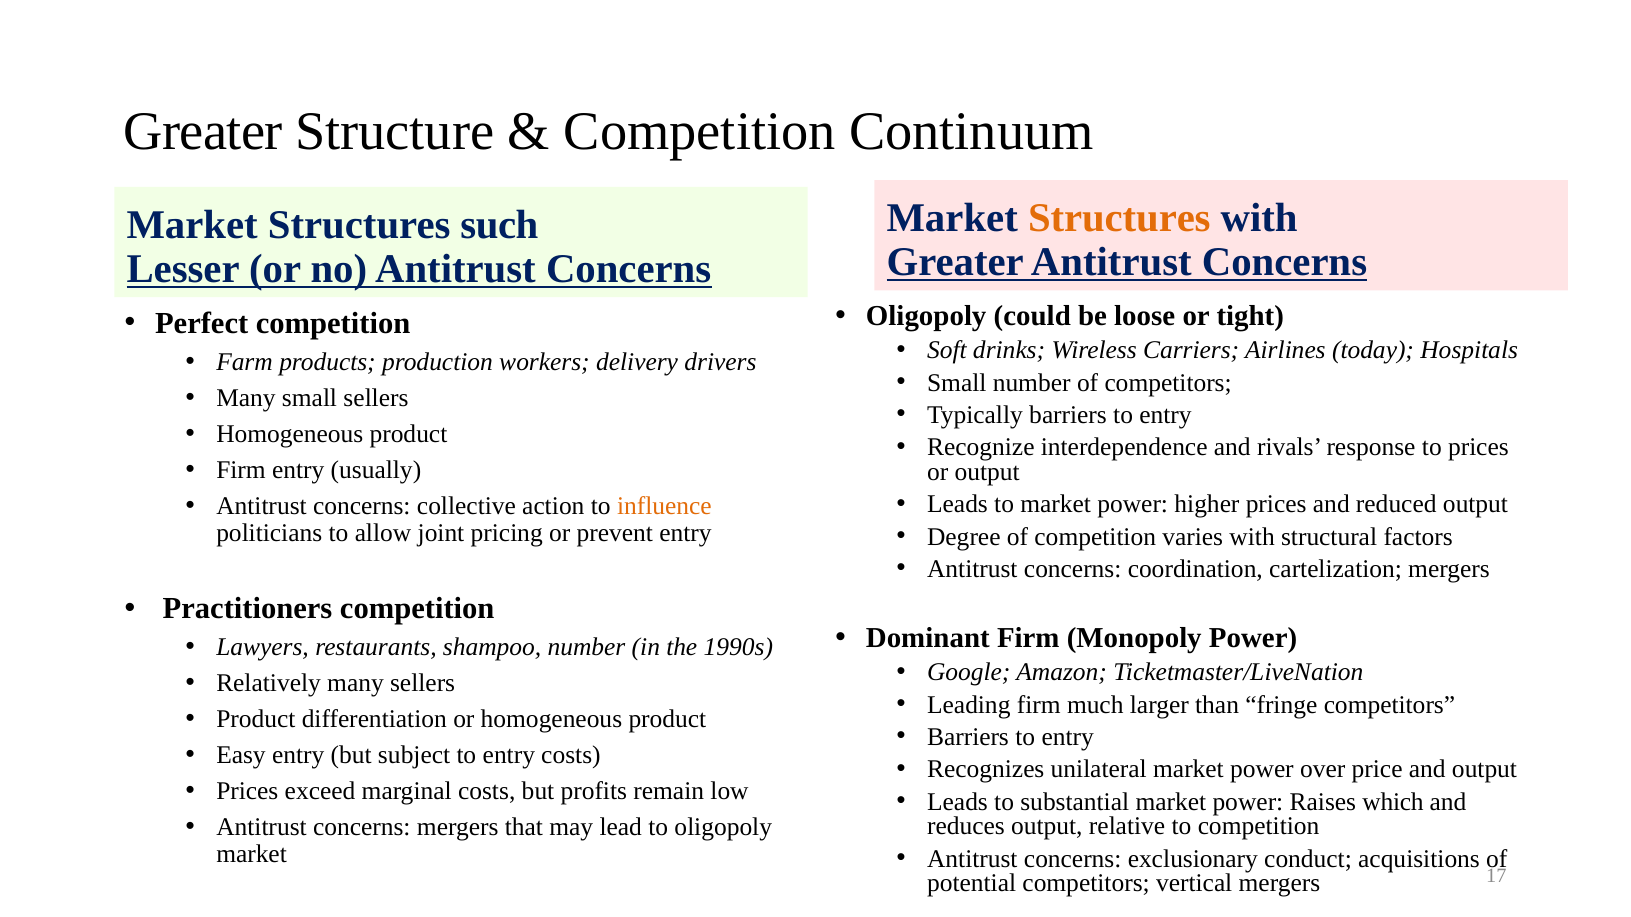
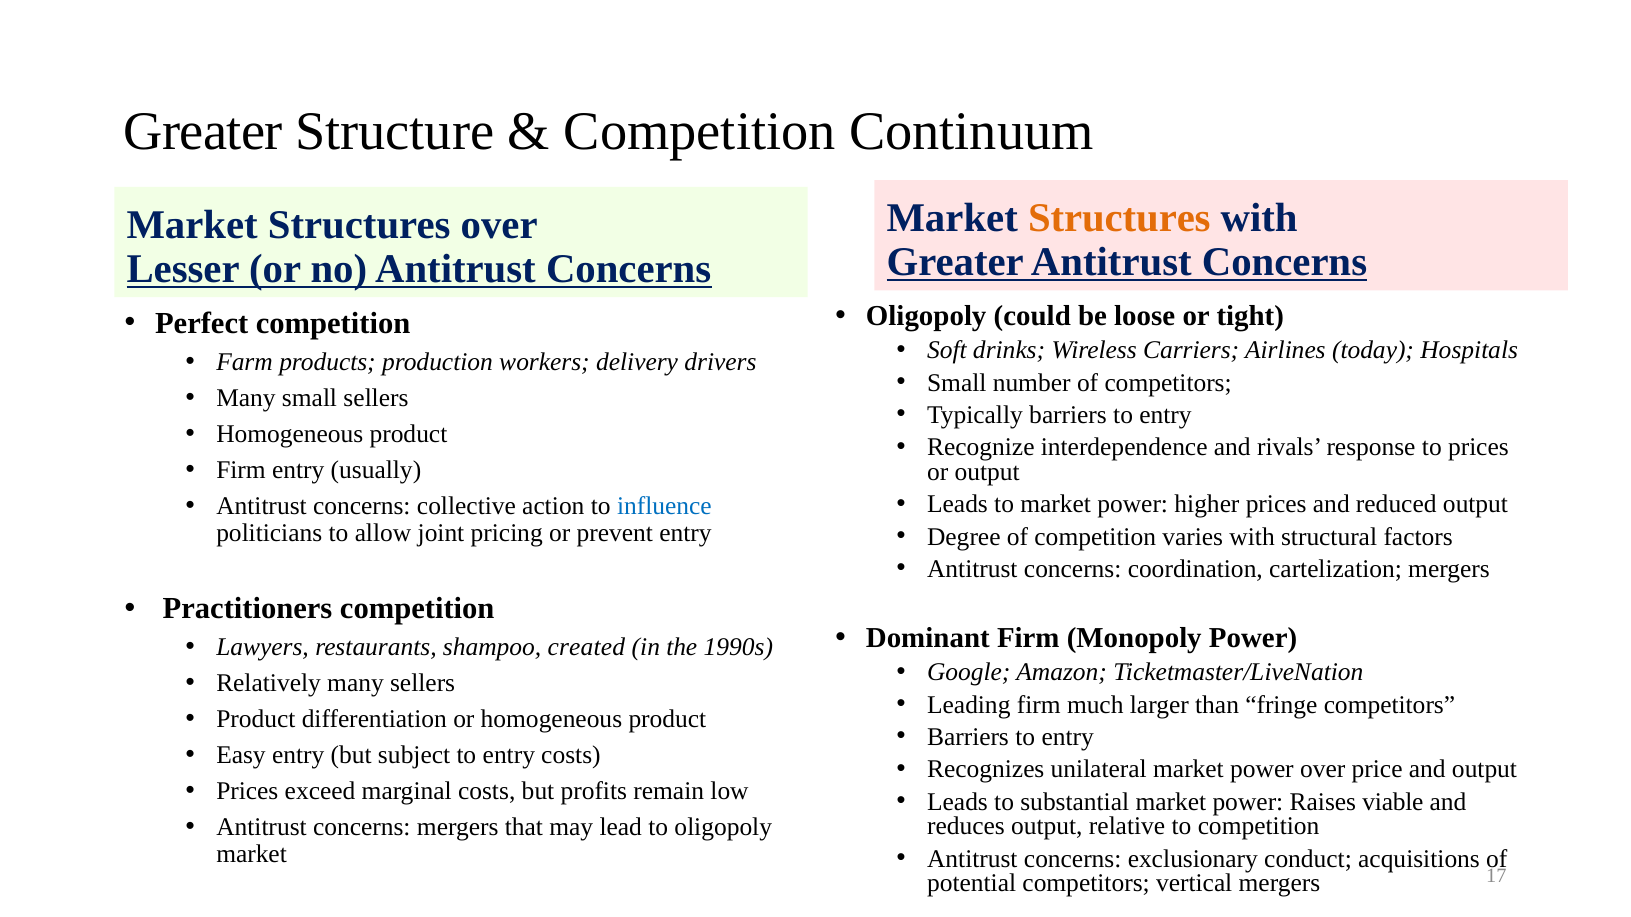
Structures such: such -> over
influence colour: orange -> blue
shampoo number: number -> created
which: which -> viable
